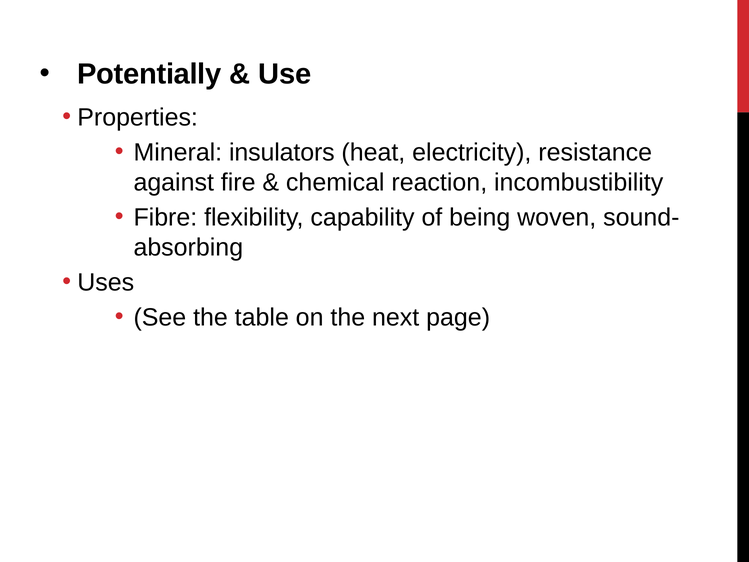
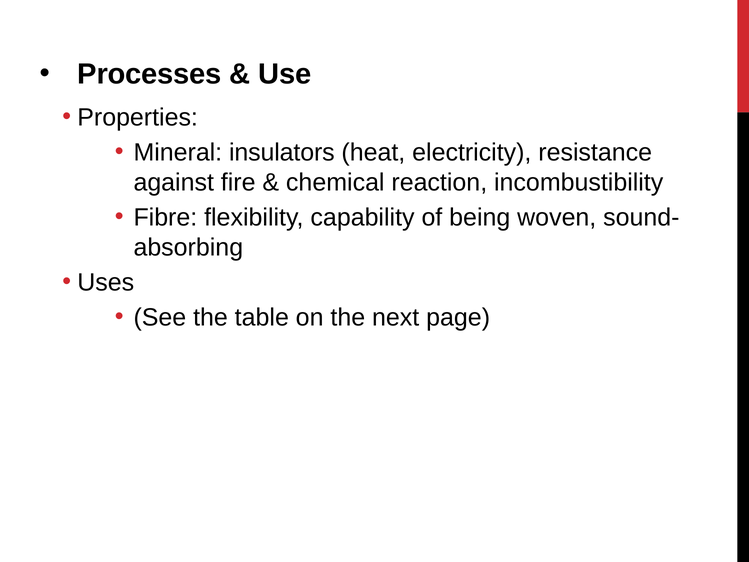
Potentially: Potentially -> Processes
